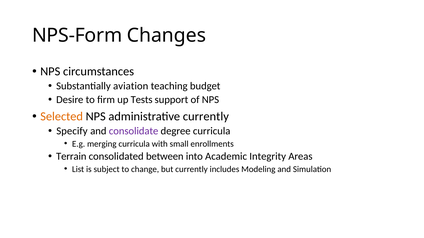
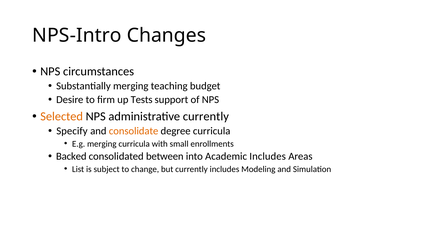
NPS-Form: NPS-Form -> NPS-Intro
Substantially aviation: aviation -> merging
consolidate colour: purple -> orange
Terrain: Terrain -> Backed
Academic Integrity: Integrity -> Includes
